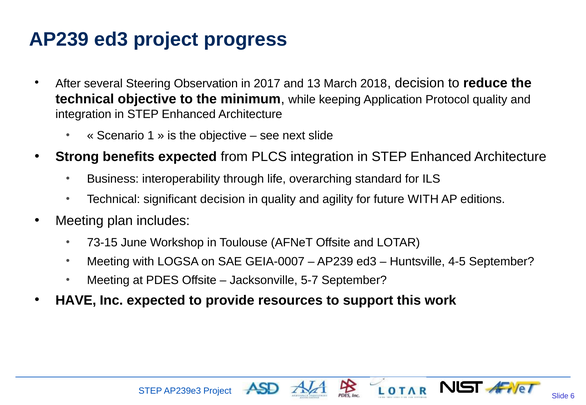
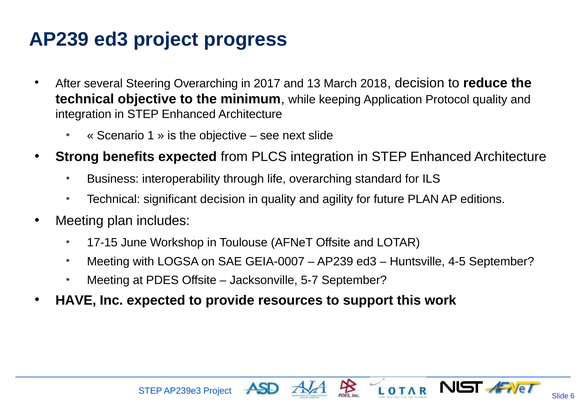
Steering Observation: Observation -> Overarching
future WITH: WITH -> PLAN
73-15: 73-15 -> 17-15
